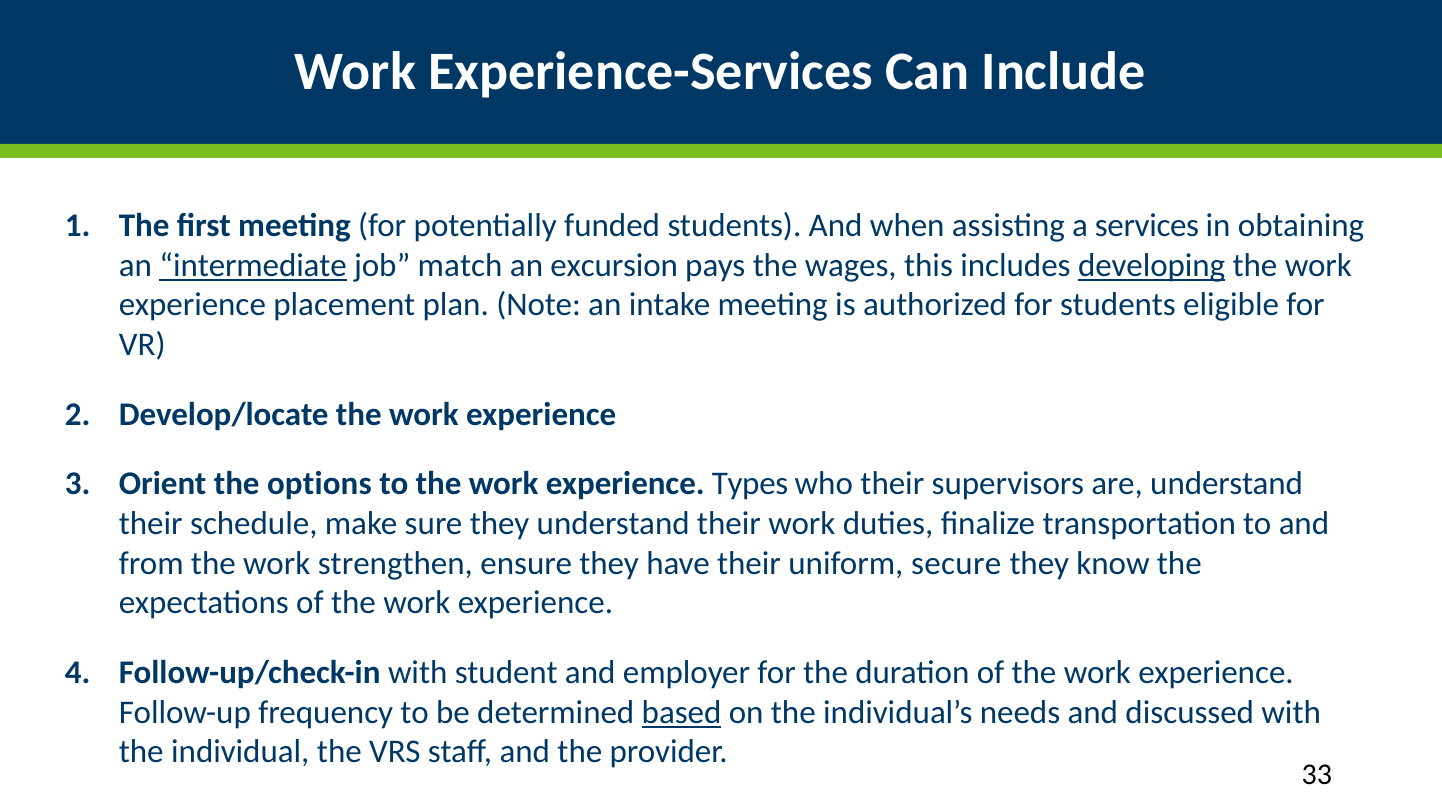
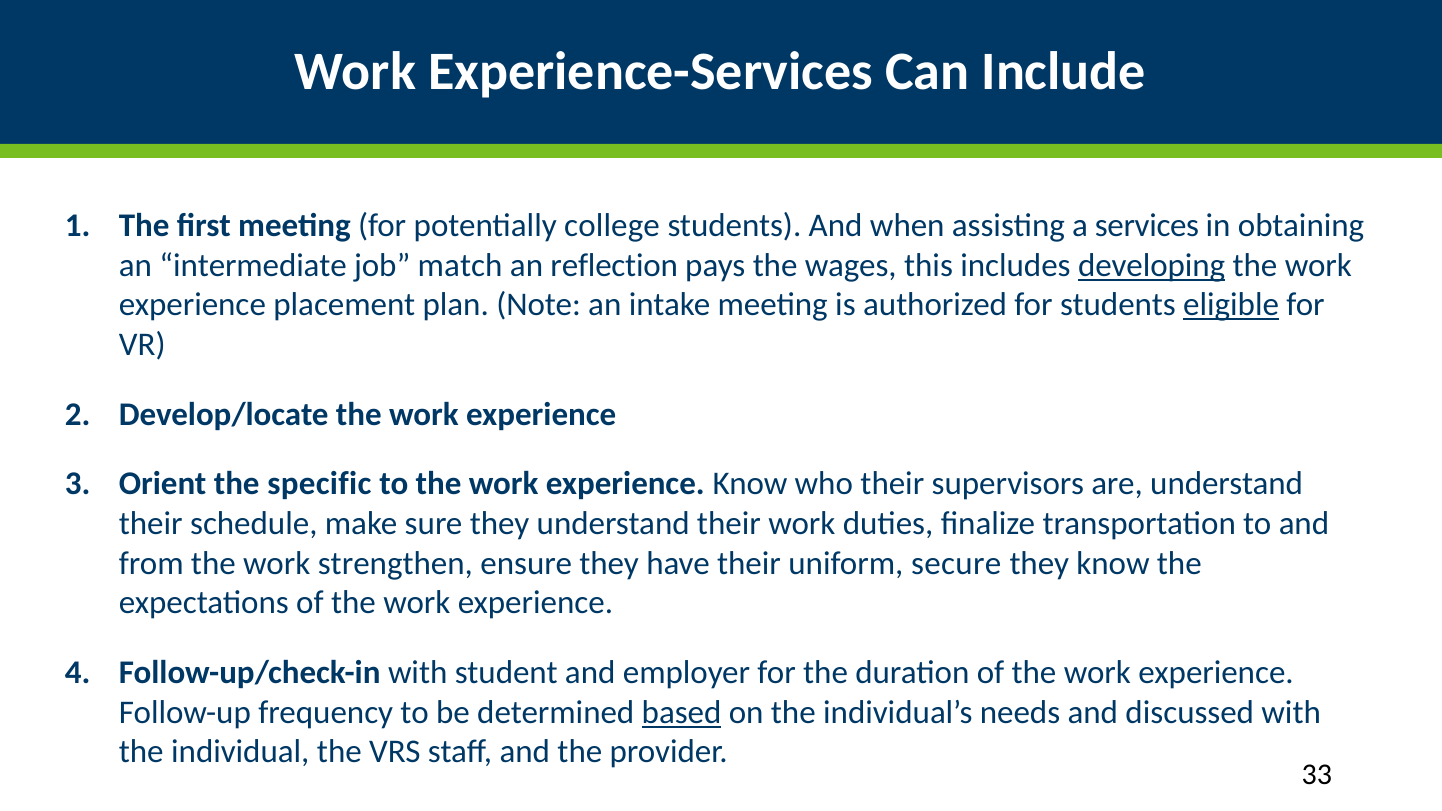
funded: funded -> college
intermediate underline: present -> none
excursion: excursion -> reflection
eligible underline: none -> present
options: options -> specific
experience Types: Types -> Know
